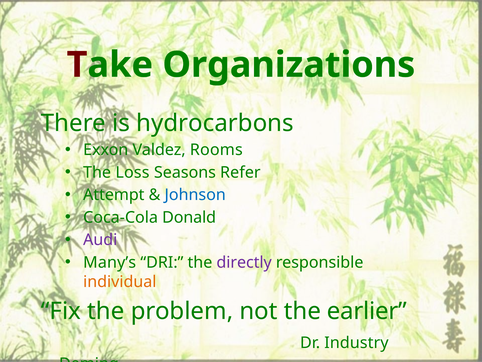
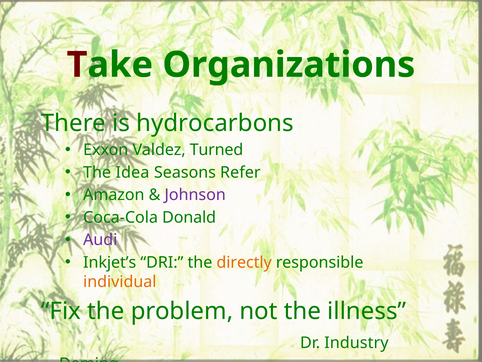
Rooms: Rooms -> Turned
Loss: Loss -> Idea
Attempt: Attempt -> Amazon
Johnson colour: blue -> purple
Many’s: Many’s -> Inkjet’s
directly colour: purple -> orange
earlier: earlier -> illness
